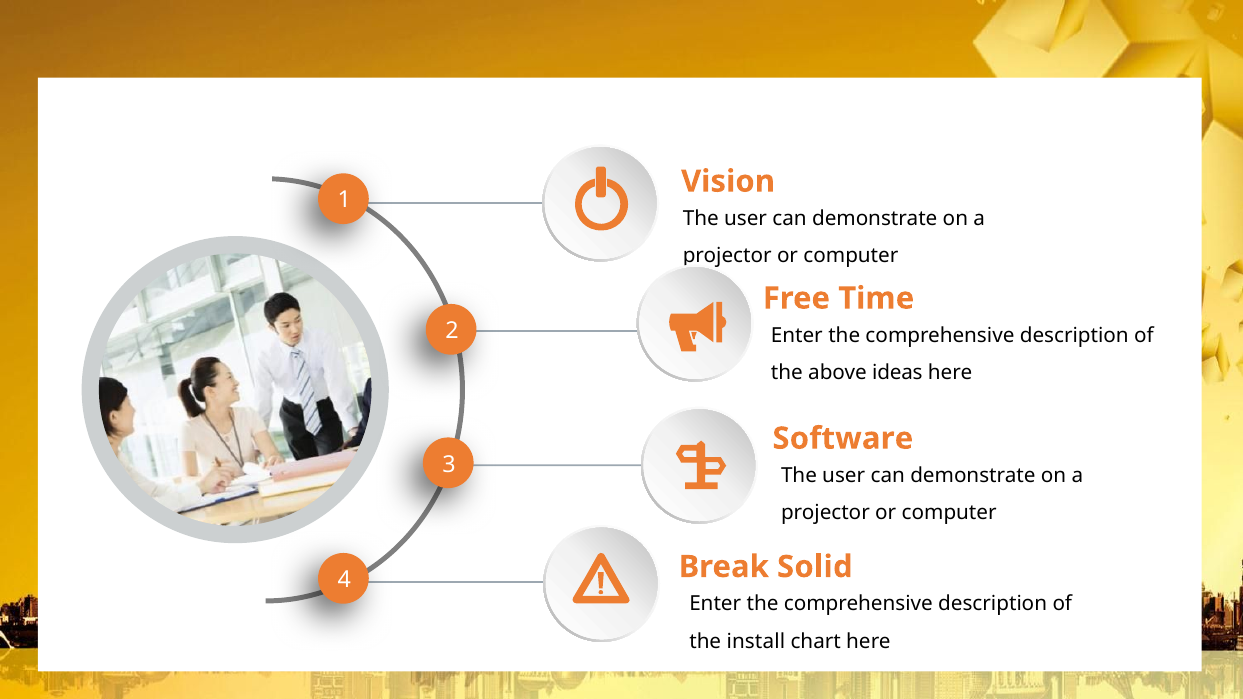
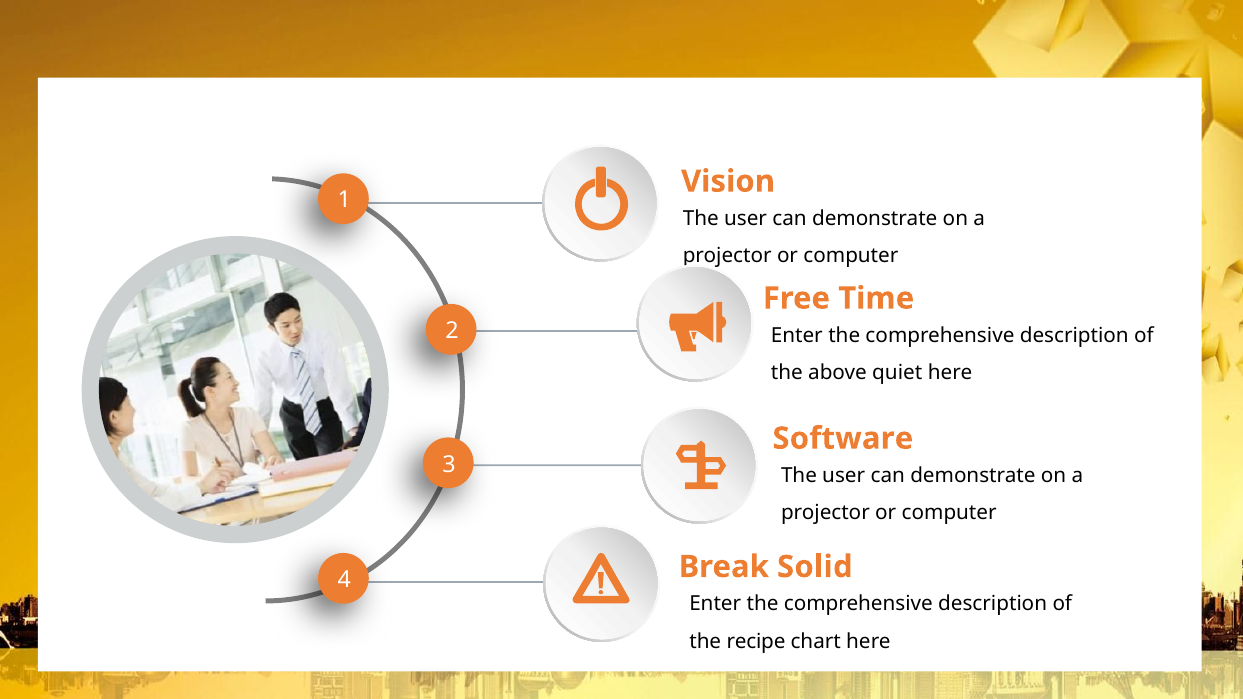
ideas: ideas -> quiet
install: install -> recipe
